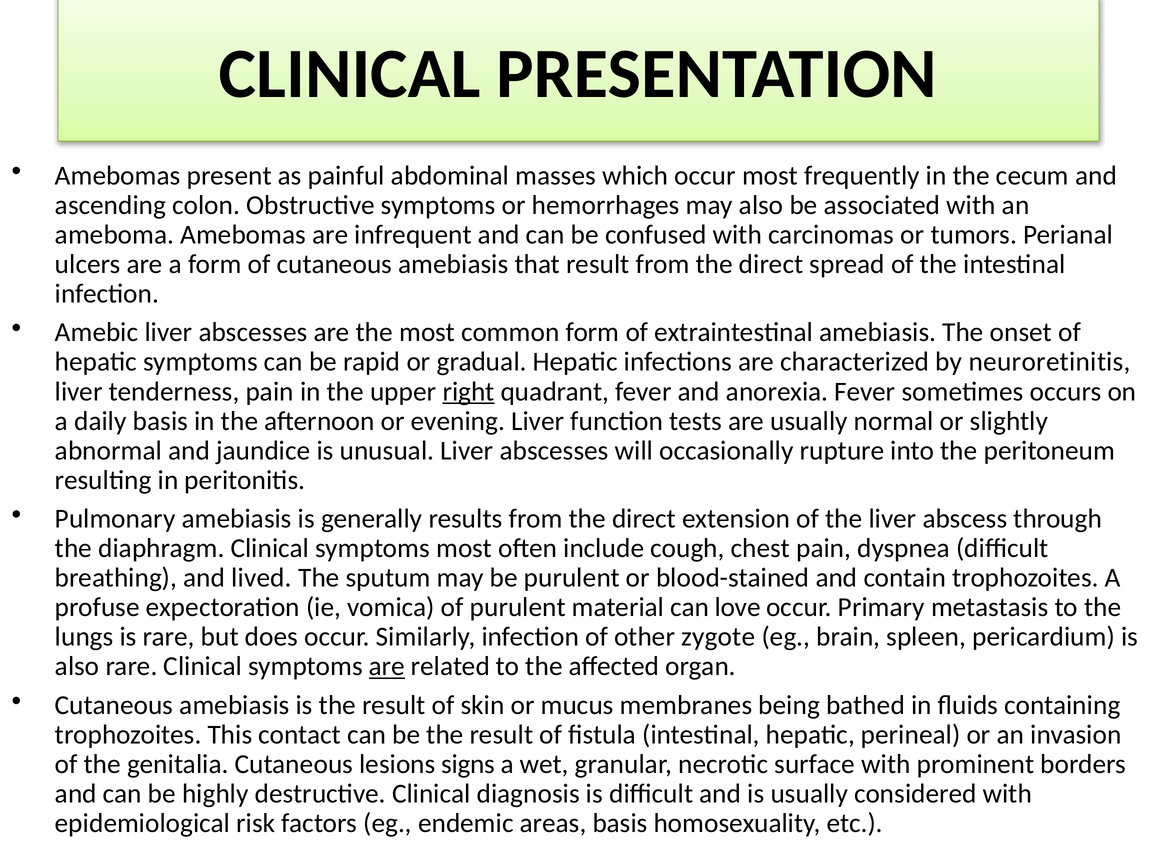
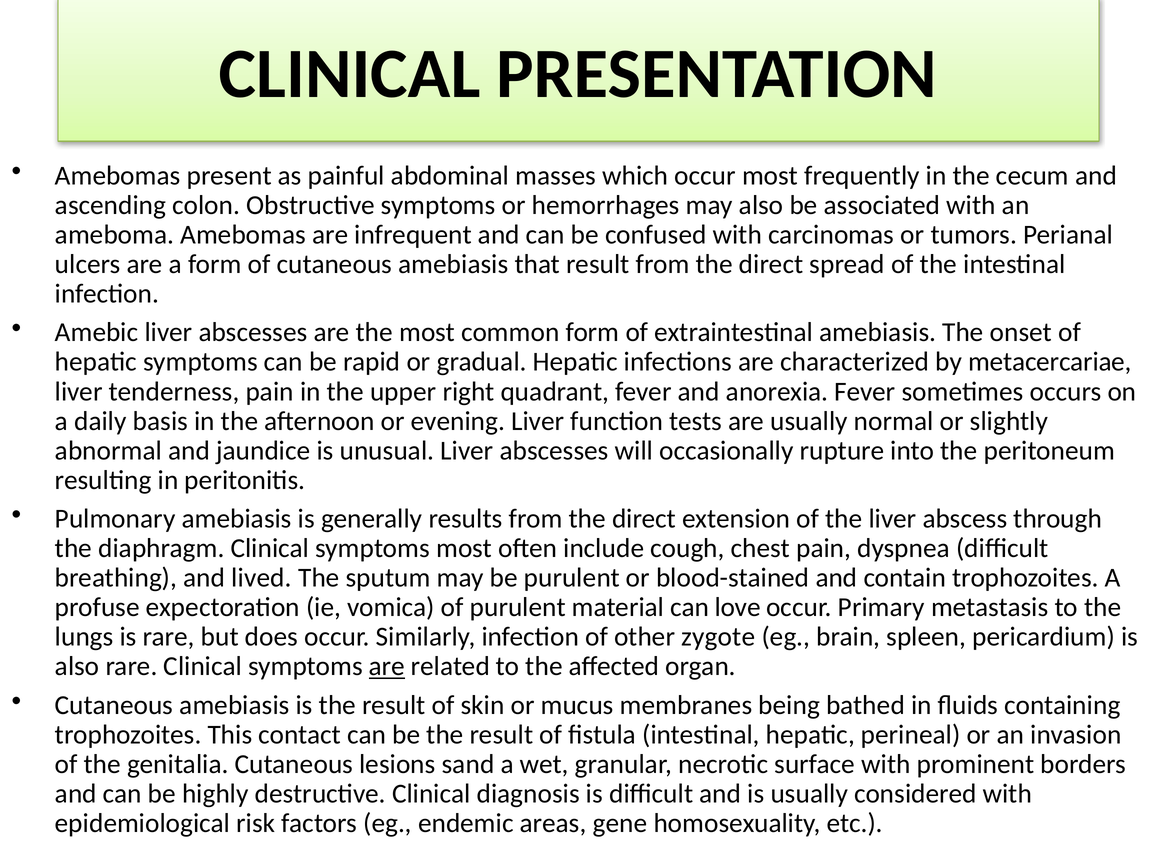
neuroretinitis: neuroretinitis -> metacercariae
right underline: present -> none
signs: signs -> sand
areas basis: basis -> gene
